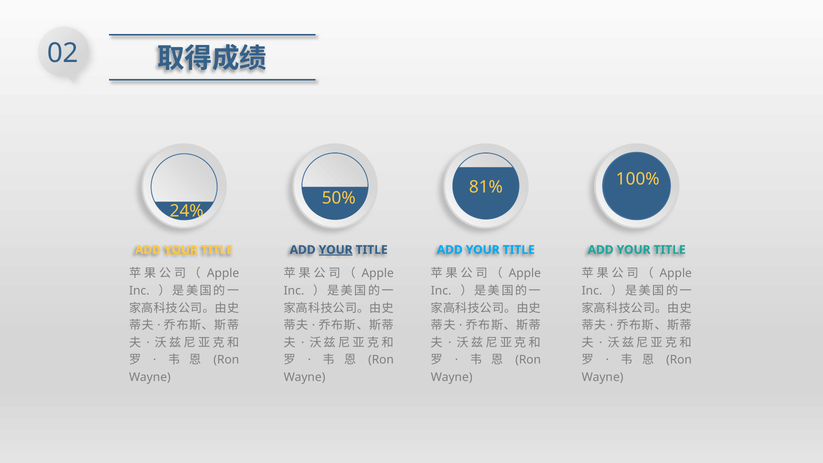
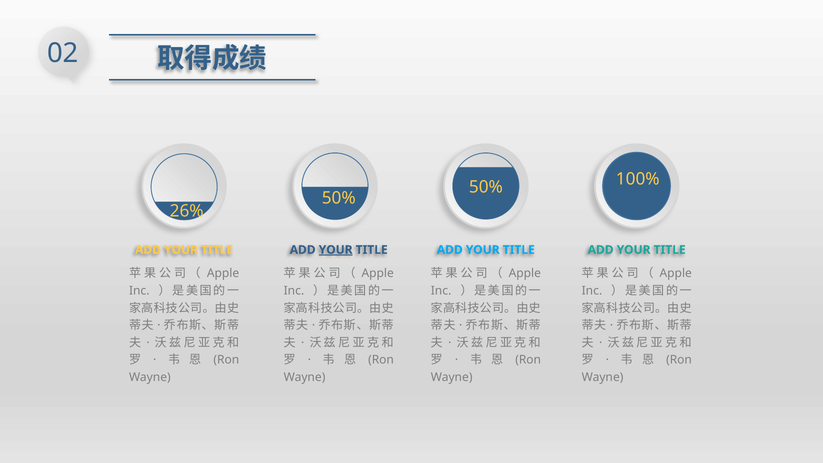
81% at (486, 187): 81% -> 50%
24%: 24% -> 26%
YOUR at (181, 250) underline: present -> none
